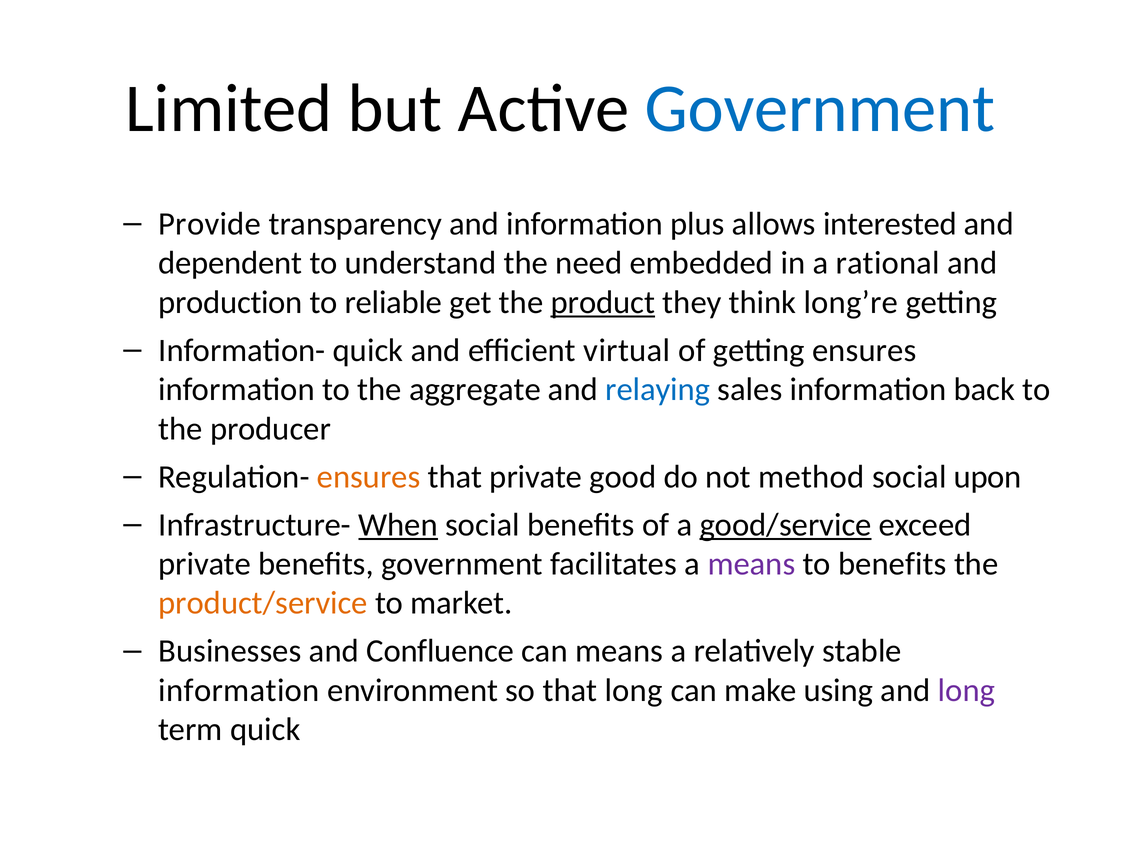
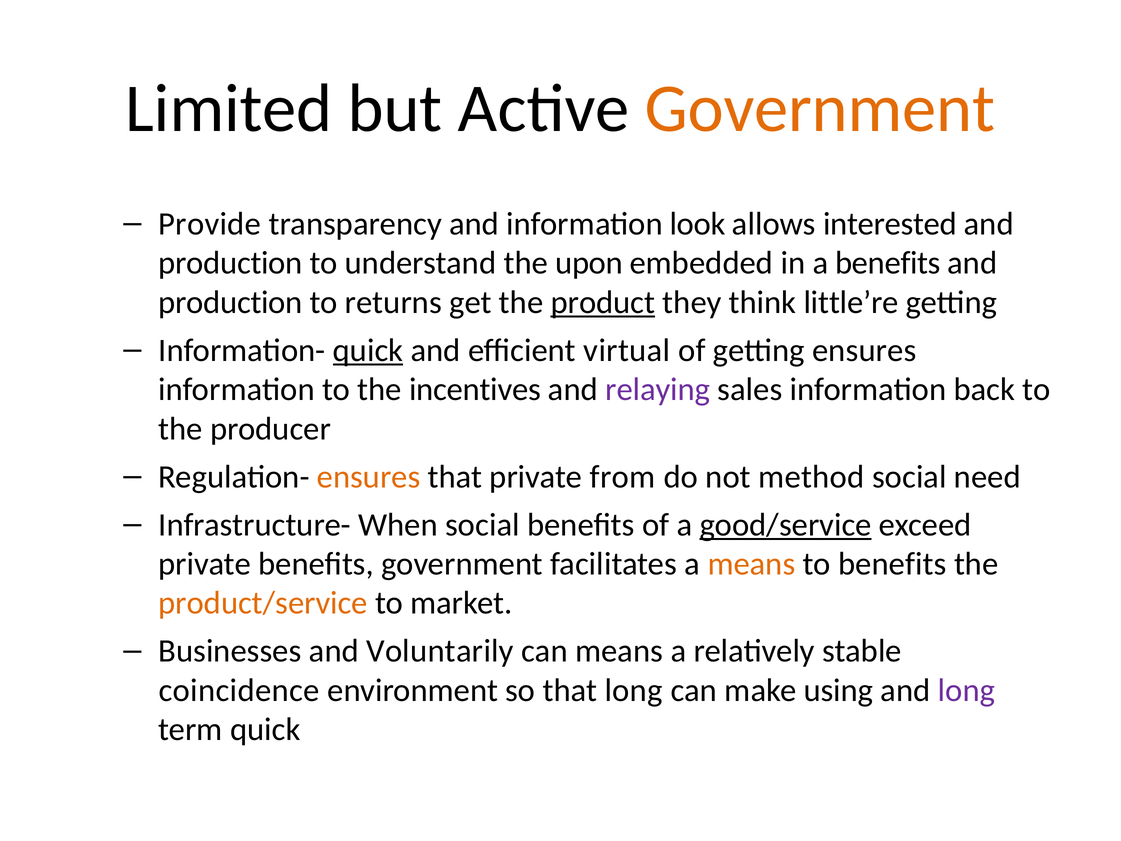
Government at (820, 109) colour: blue -> orange
plus: plus -> look
dependent at (230, 263): dependent -> production
need: need -> upon
a rational: rational -> benefits
reliable: reliable -> returns
long’re: long’re -> little’re
quick at (368, 350) underline: none -> present
aggregate: aggregate -> incentives
relaying colour: blue -> purple
good: good -> from
upon: upon -> need
When underline: present -> none
means at (751, 564) colour: purple -> orange
Confluence: Confluence -> Voluntarily
information at (239, 690): information -> coincidence
